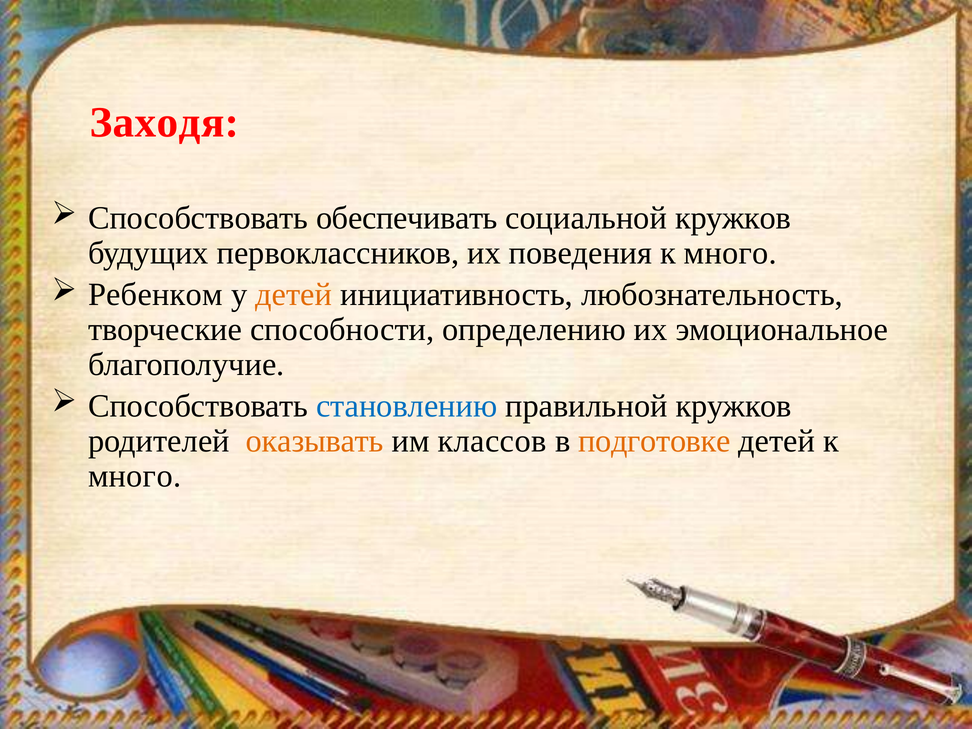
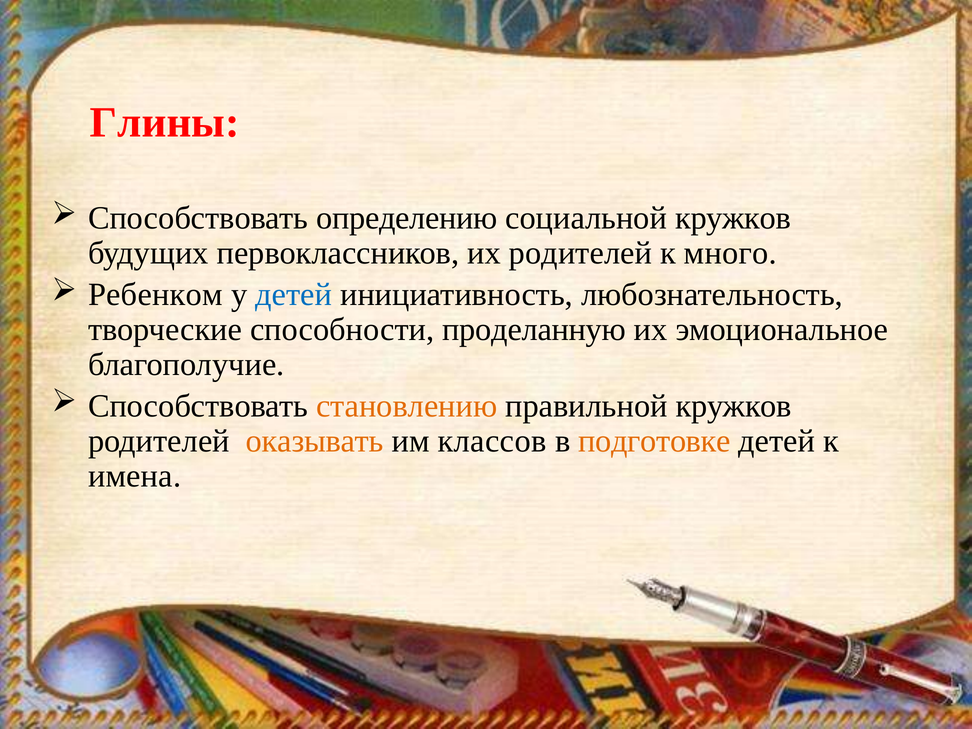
Заходя: Заходя -> Глины
обеспечивать: обеспечивать -> определению
их поведения: поведения -> родителей
детей at (294, 295) colour: orange -> blue
определению: определению -> проделанную
становлению colour: blue -> orange
много at (135, 476): много -> имена
